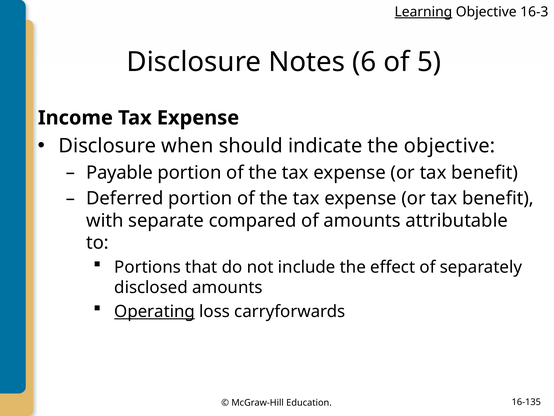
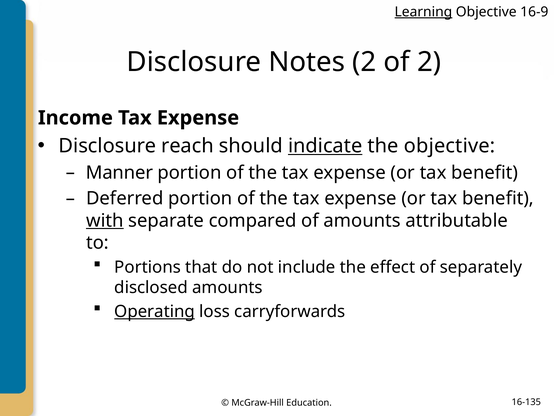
16-3: 16-3 -> 16-9
Notes 6: 6 -> 2
of 5: 5 -> 2
when: when -> reach
indicate underline: none -> present
Payable: Payable -> Manner
with underline: none -> present
